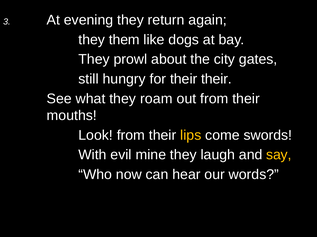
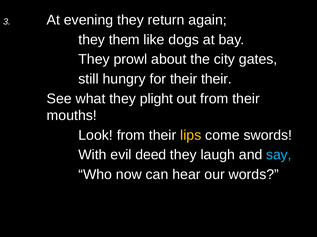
roam: roam -> plight
mine: mine -> deed
say colour: yellow -> light blue
